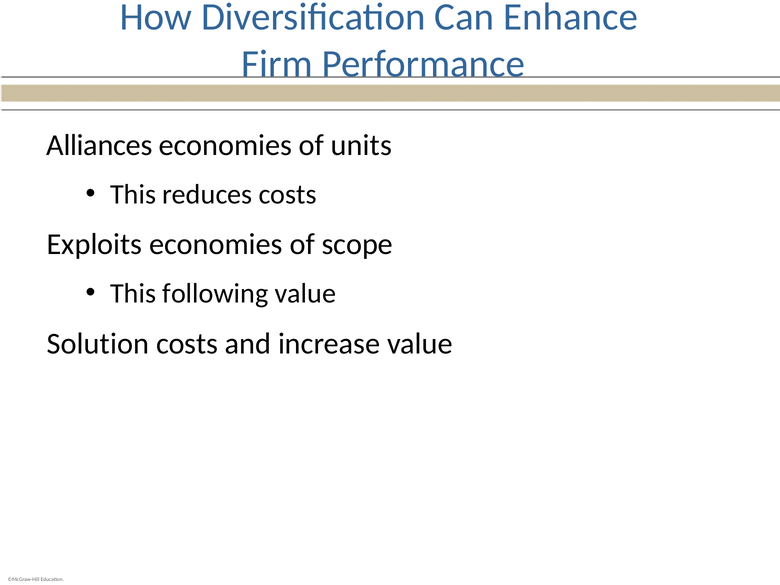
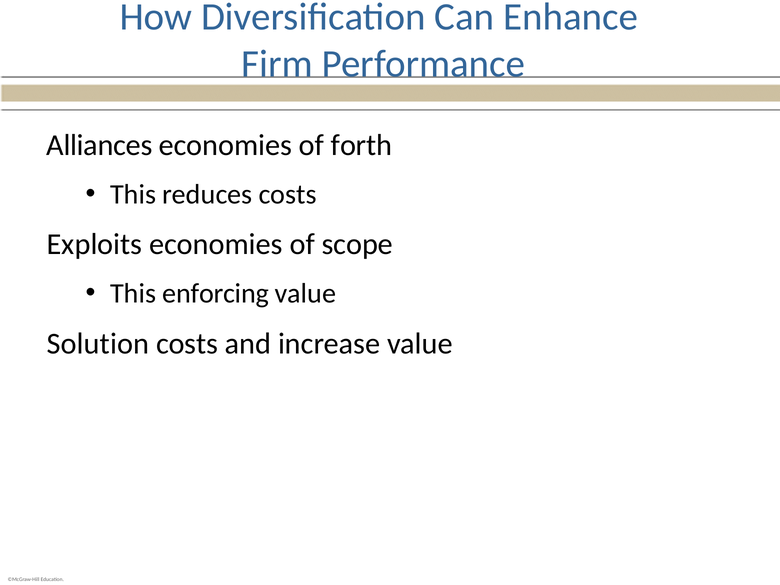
units: units -> forth
following: following -> enforcing
